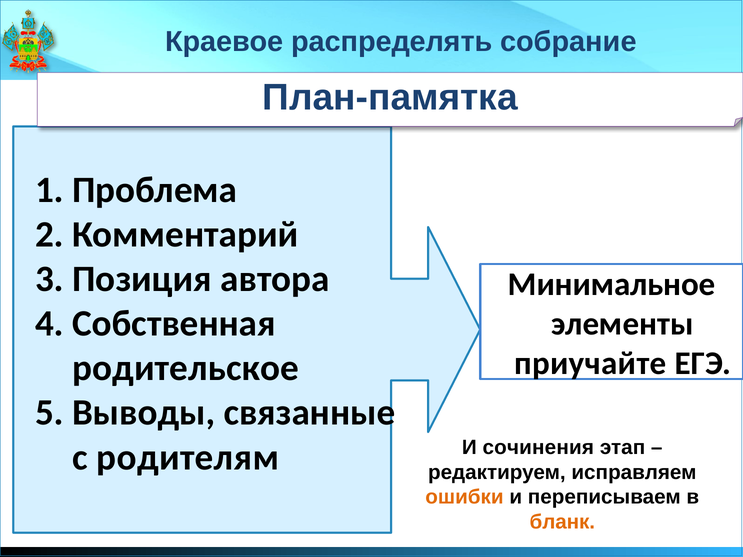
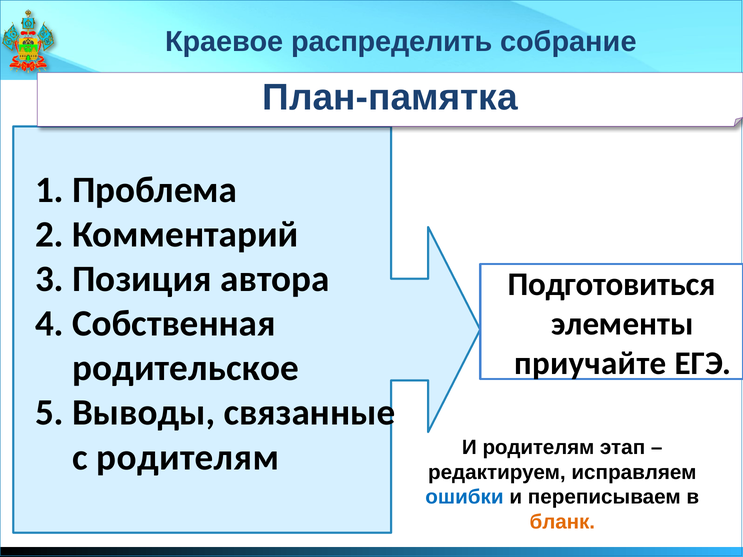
распределять: распределять -> распределить
Минимальное: Минимальное -> Подготовиться
И сочинения: сочинения -> родителям
ошибки colour: orange -> blue
